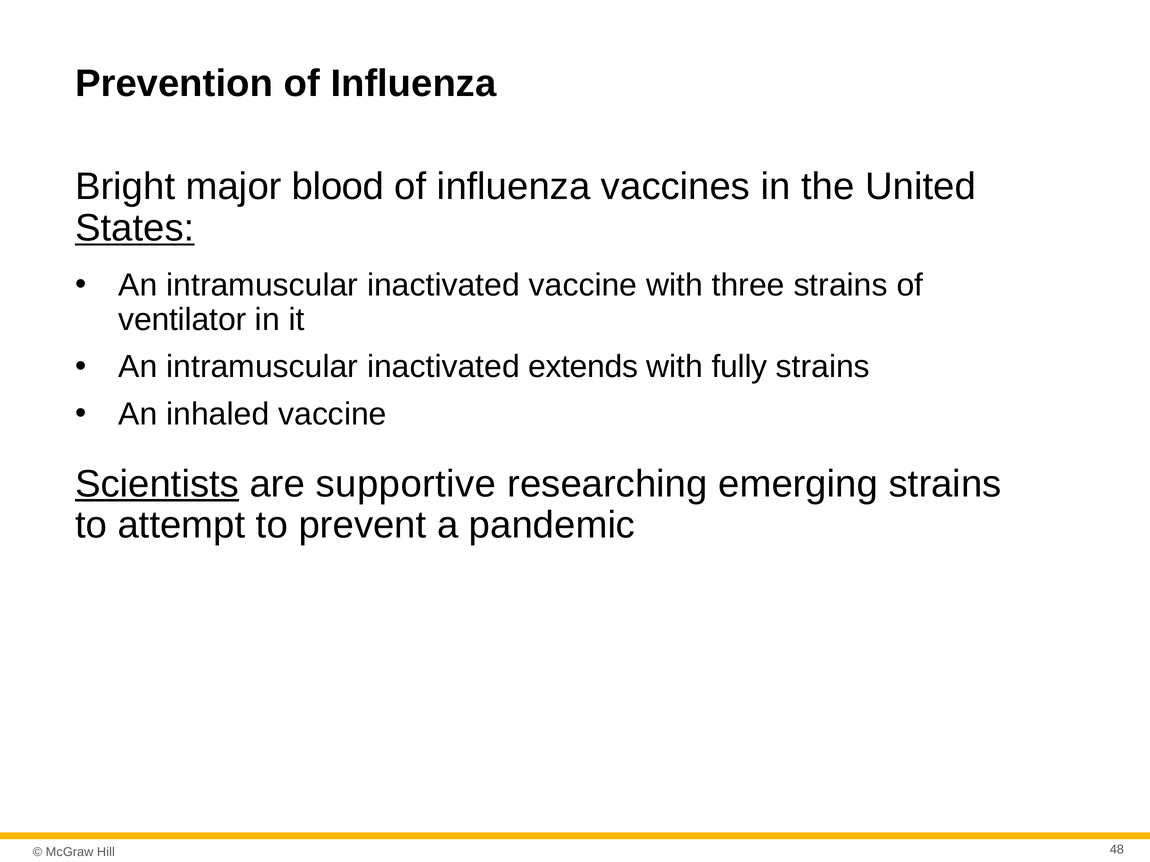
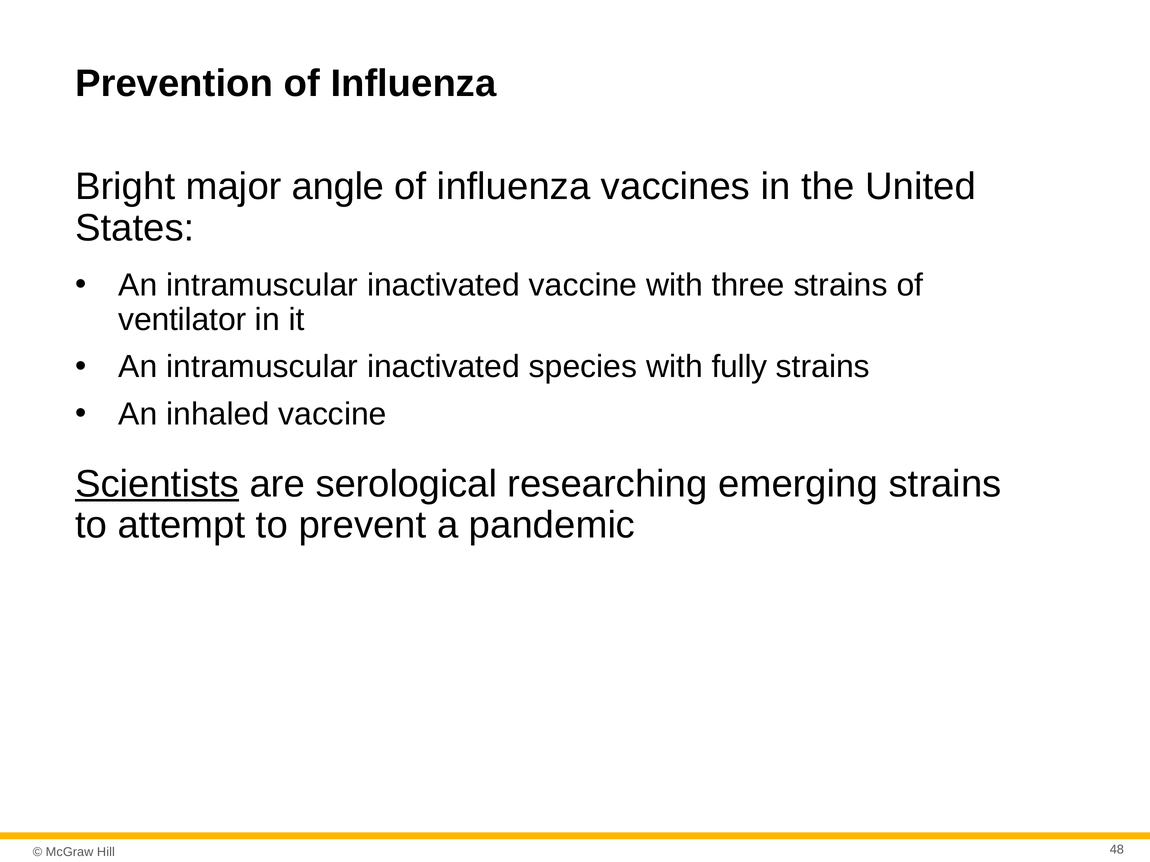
blood: blood -> angle
States underline: present -> none
extends: extends -> species
supportive: supportive -> serological
